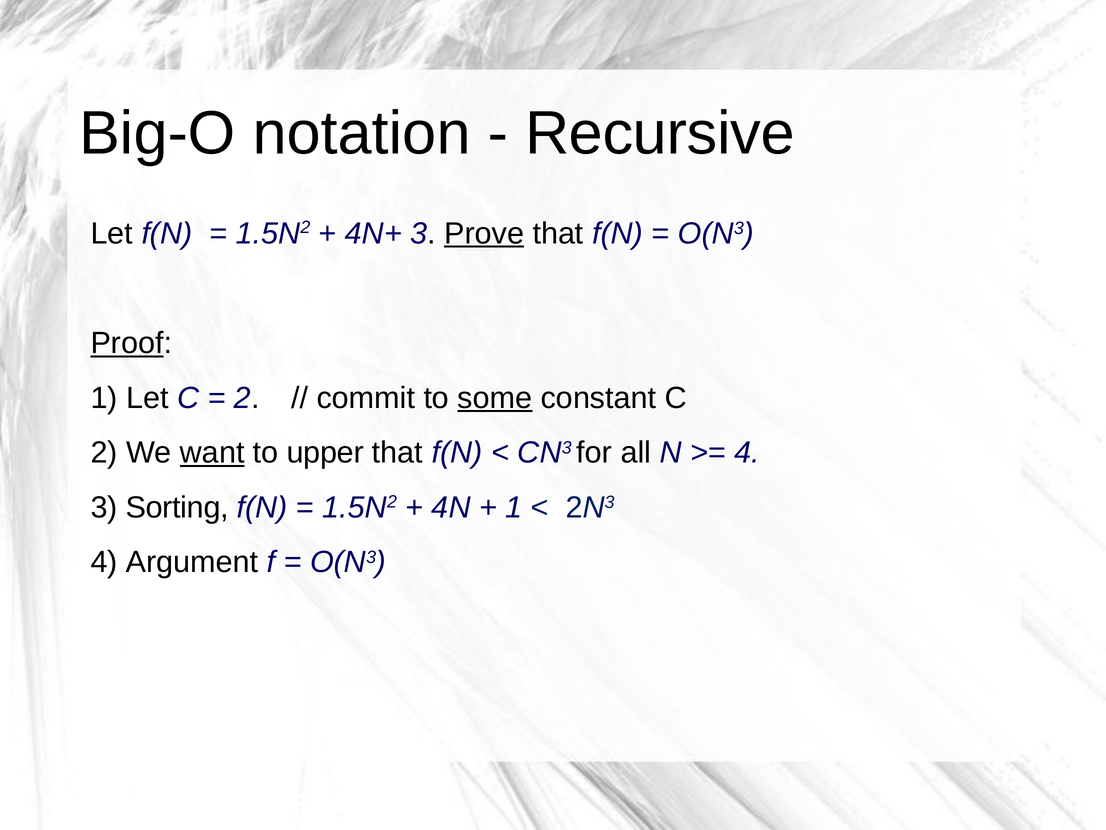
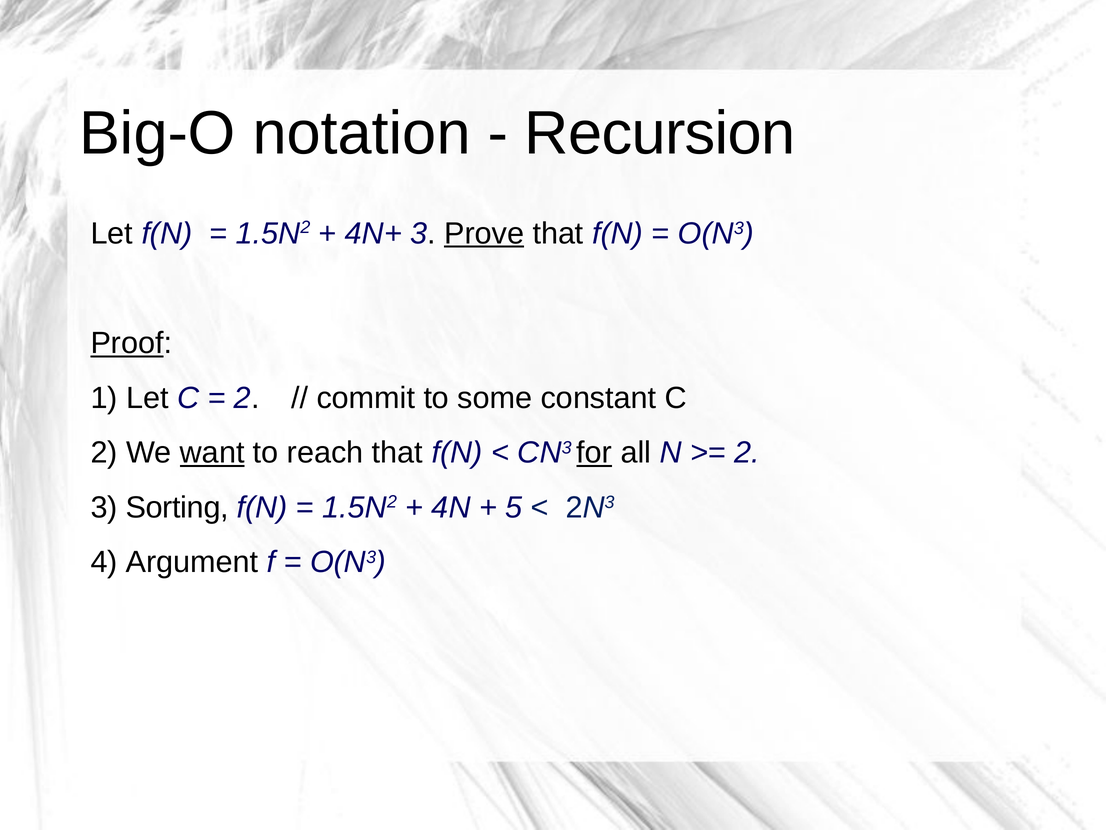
Recursive: Recursive -> Recursion
some underline: present -> none
upper: upper -> reach
for underline: none -> present
4 at (747, 452): 4 -> 2
1 at (514, 507): 1 -> 5
